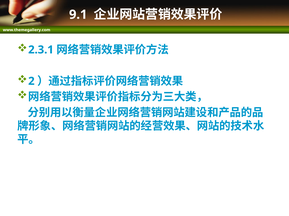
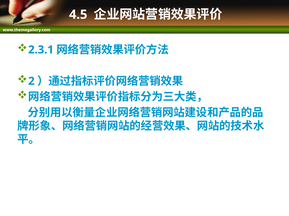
9.1: 9.1 -> 4.5
